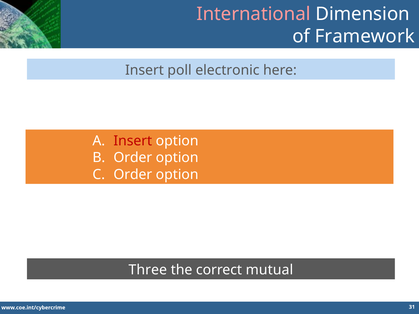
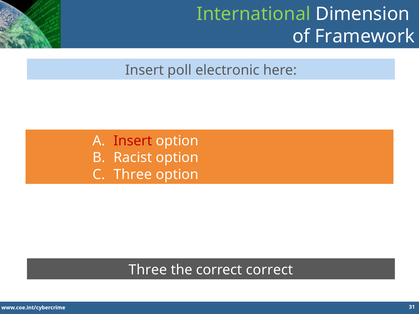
International colour: pink -> light green
Order at (133, 158): Order -> Racist
Order at (133, 175): Order -> Three
correct mutual: mutual -> correct
